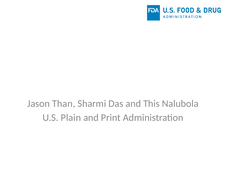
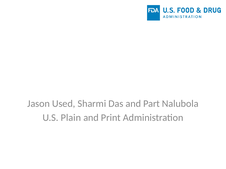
Than: Than -> Used
This: This -> Part
